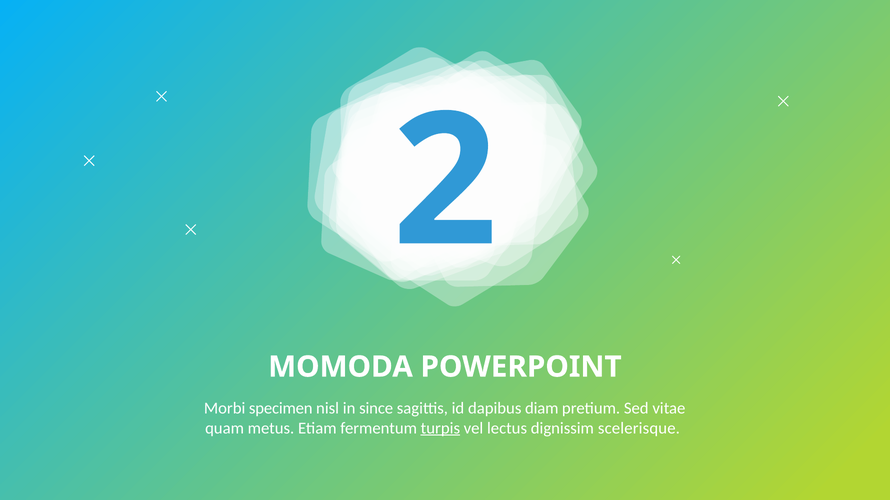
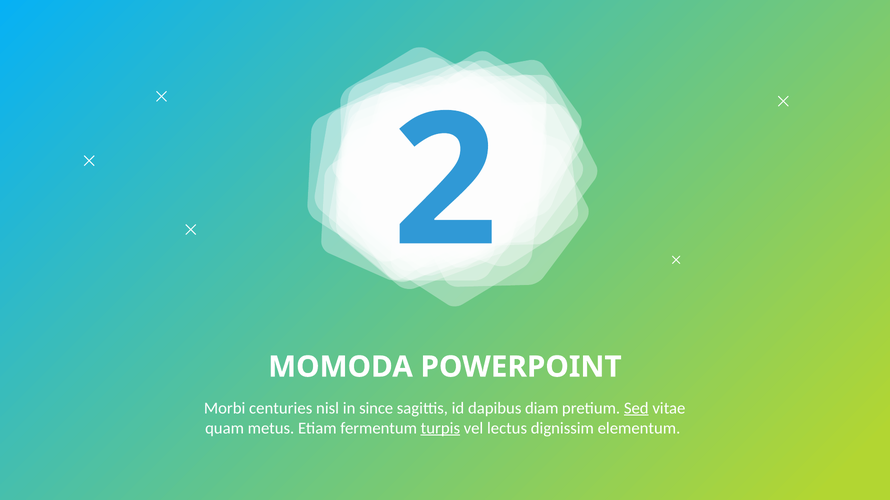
specimen: specimen -> centuries
Sed underline: none -> present
scelerisque: scelerisque -> elementum
